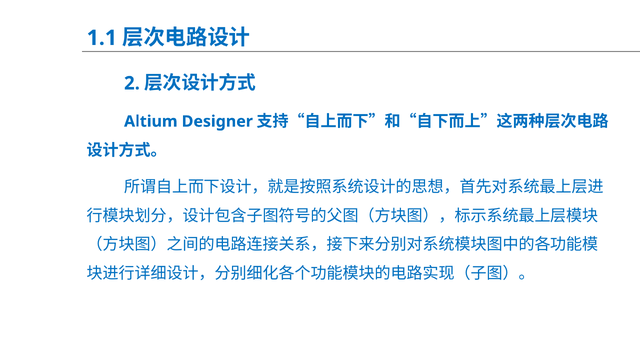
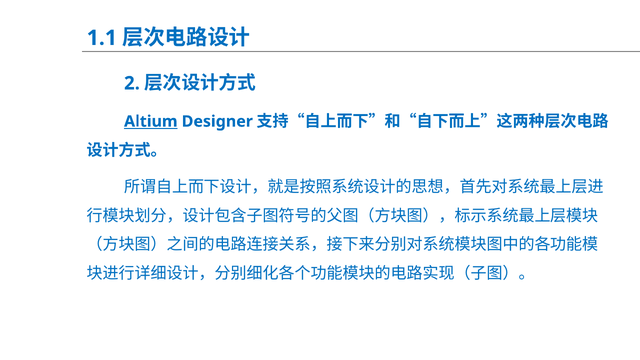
Altium underline: none -> present
